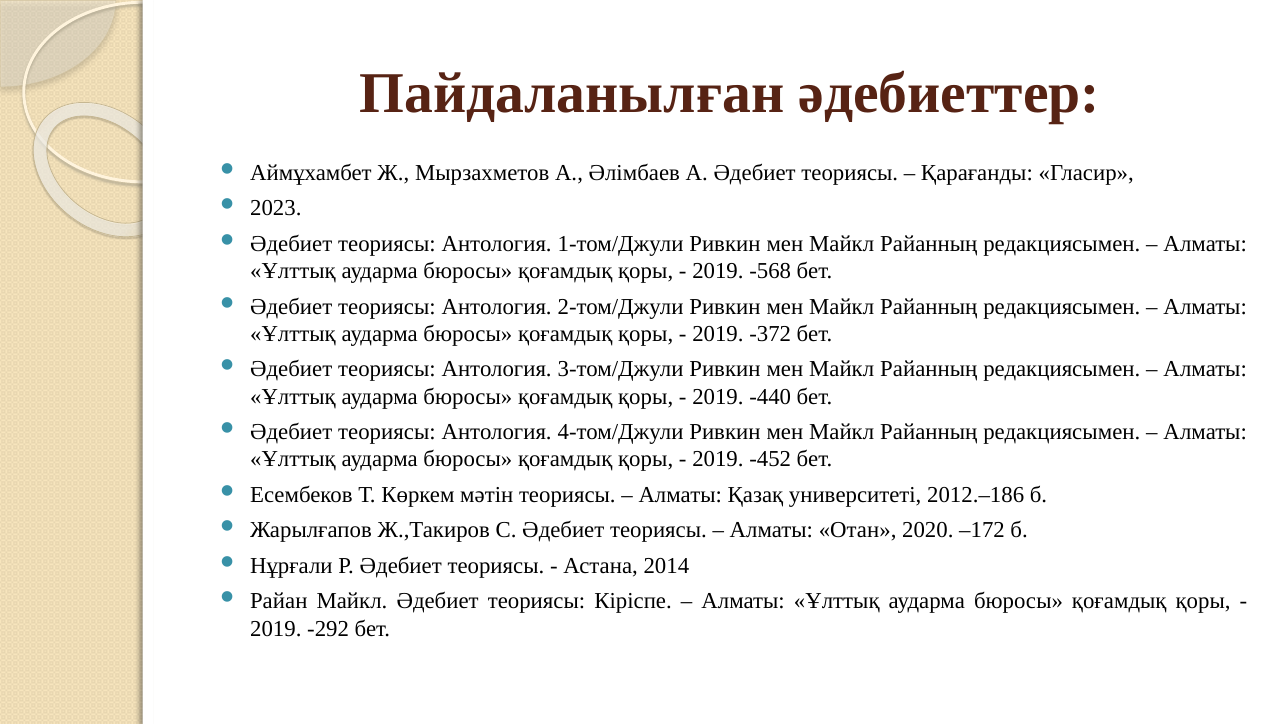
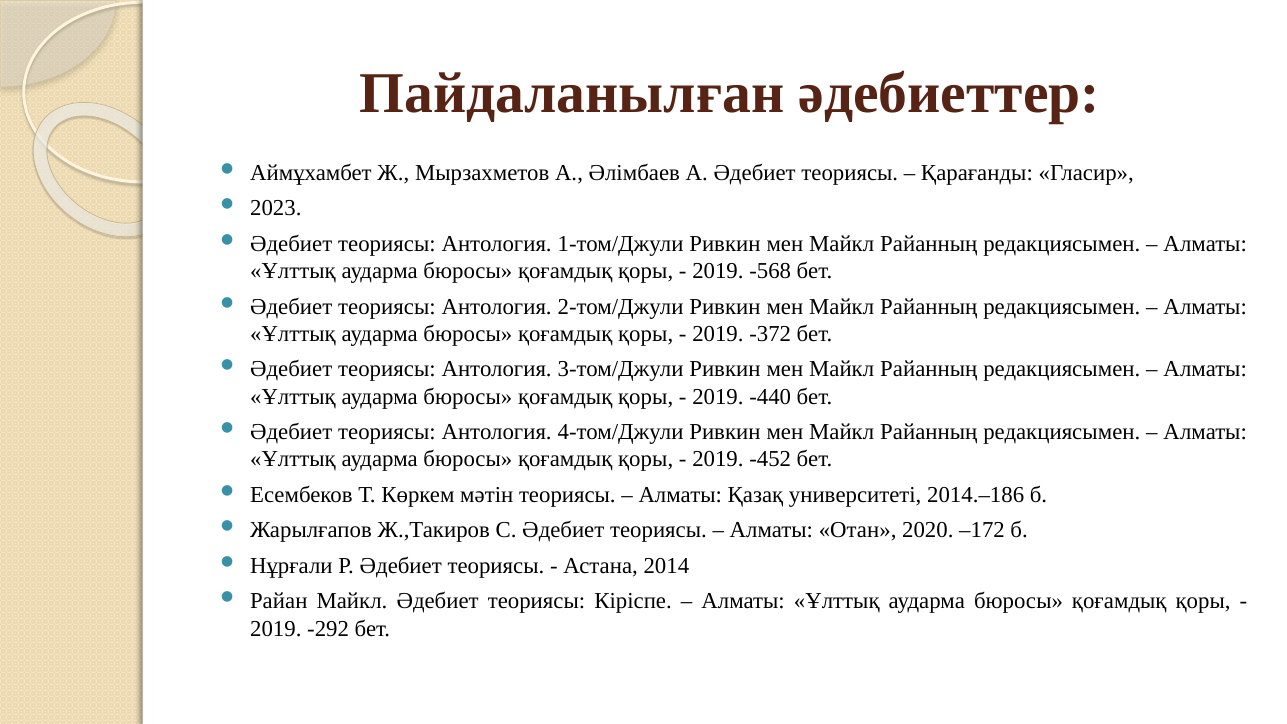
2012.–186: 2012.–186 -> 2014.–186
